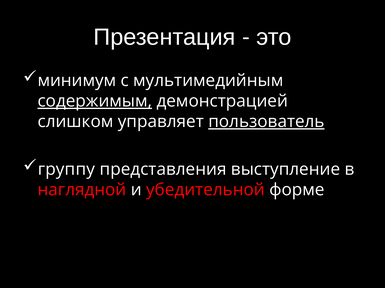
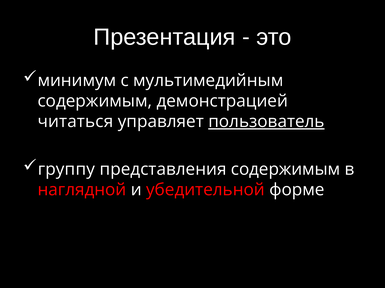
содержимым at (95, 101) underline: present -> none
слишком: слишком -> читаться
представления выступление: выступление -> содержимым
